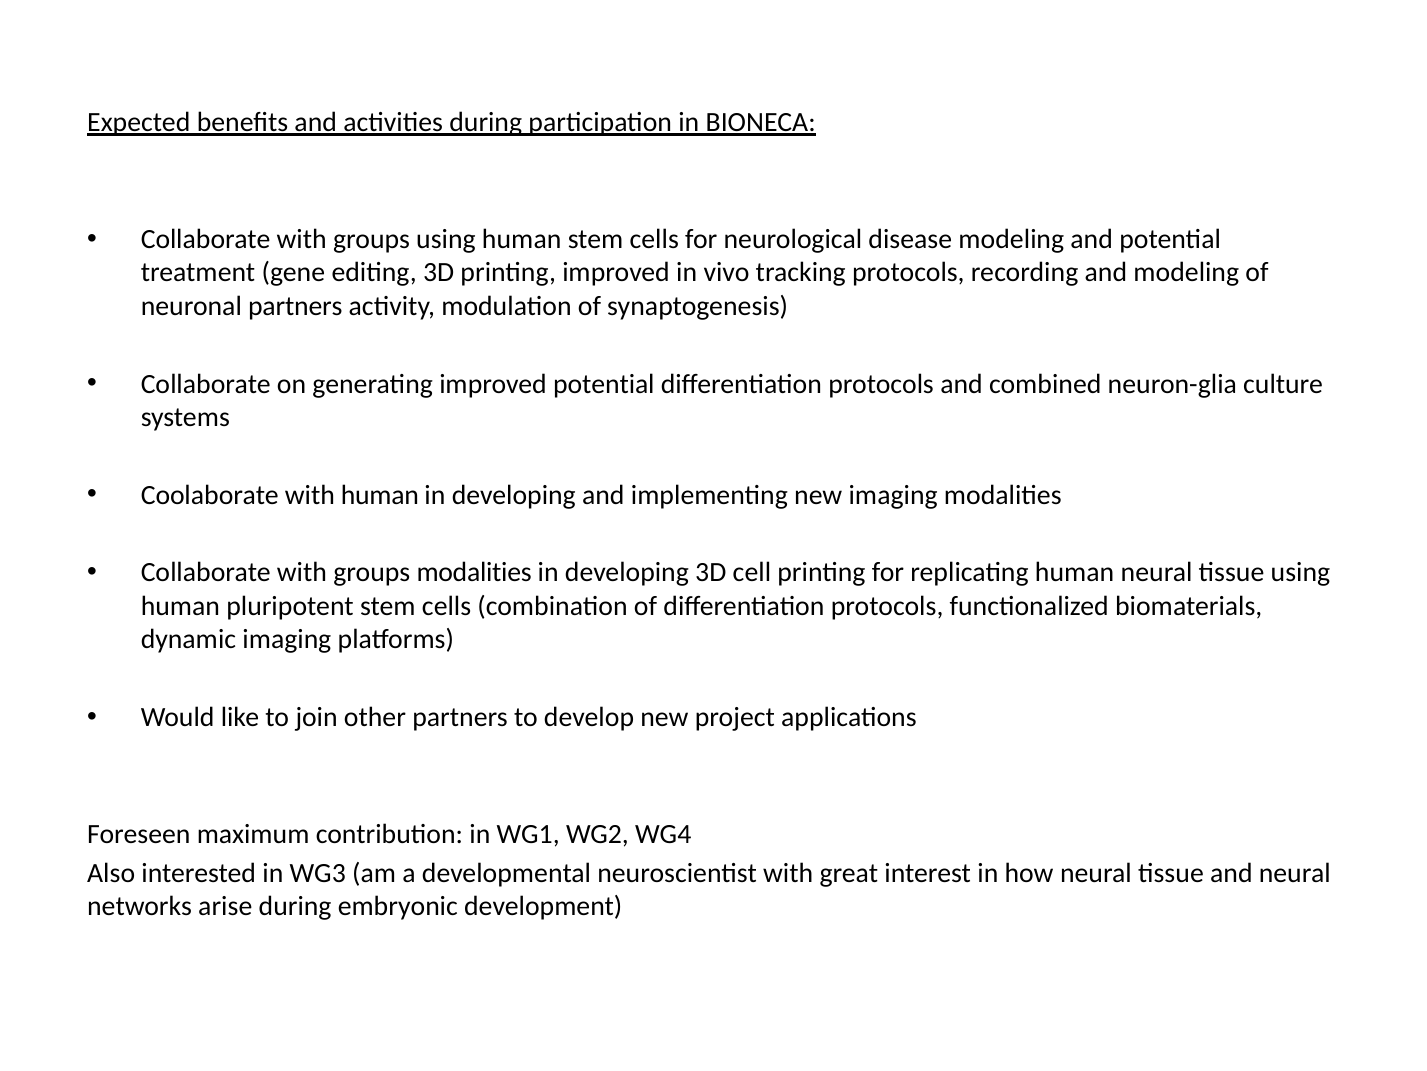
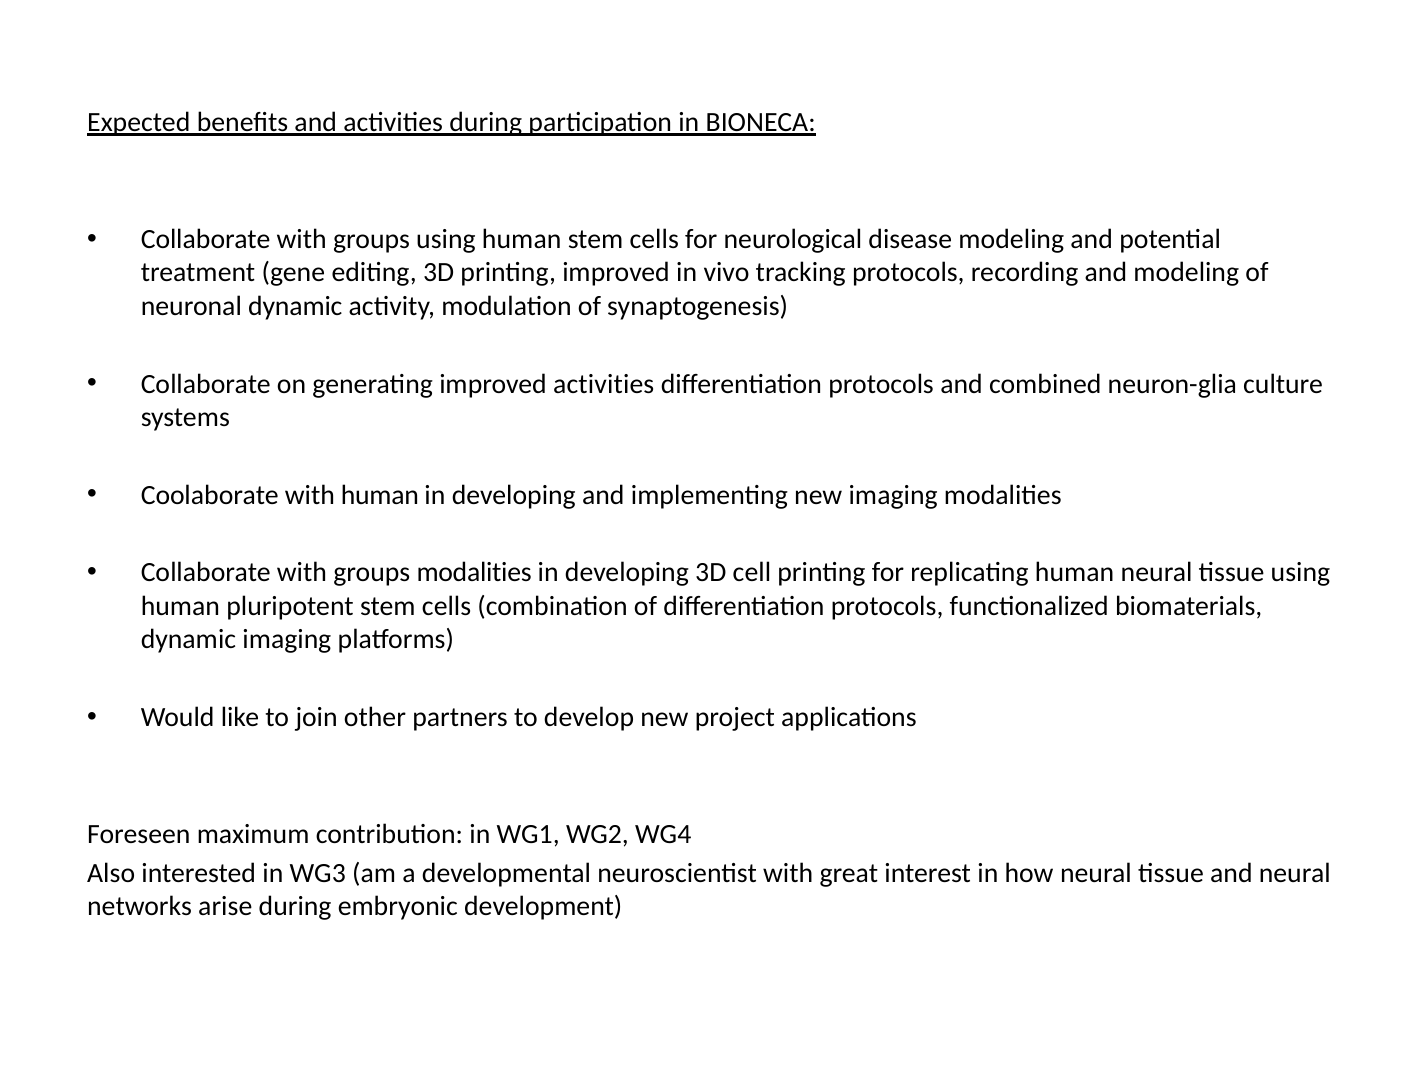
neuronal partners: partners -> dynamic
improved potential: potential -> activities
